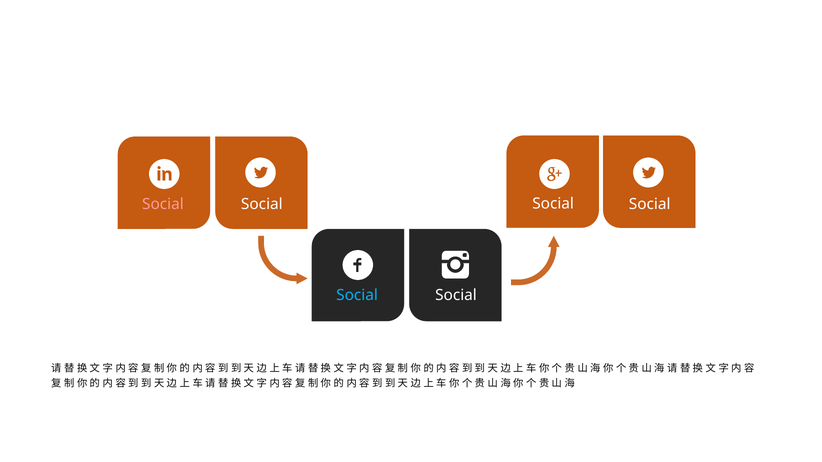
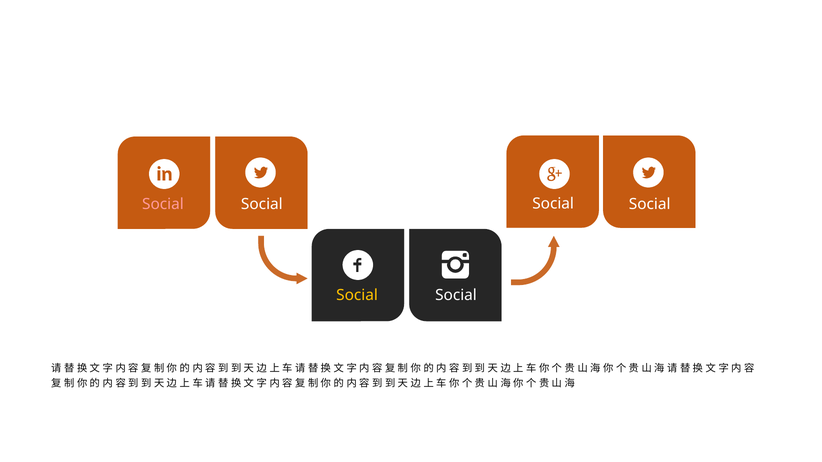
Social at (357, 295) colour: light blue -> yellow
